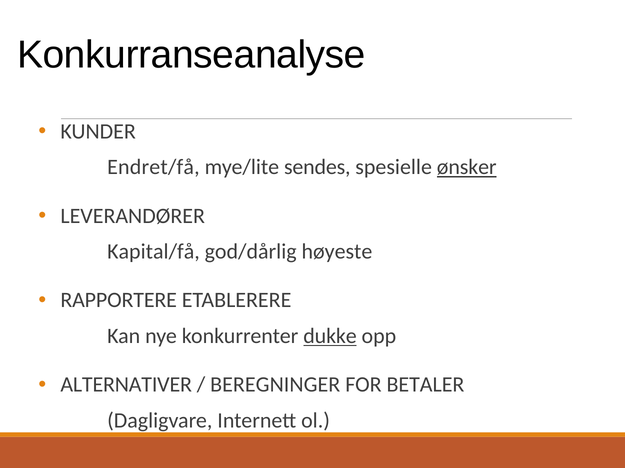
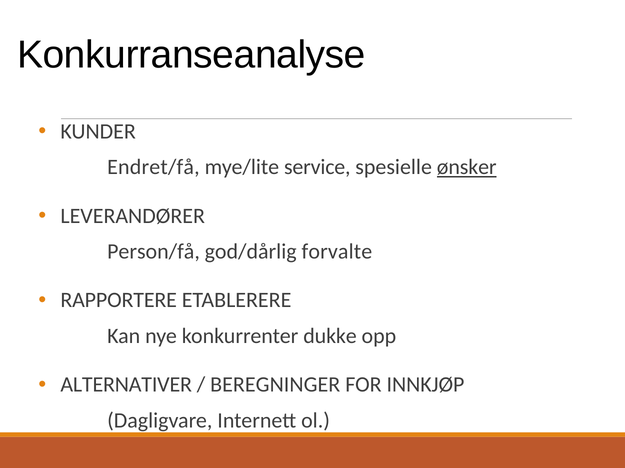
sendes: sendes -> service
Kapital/få: Kapital/få -> Person/få
høyeste: høyeste -> forvalte
dukke underline: present -> none
BETALER: BETALER -> INNKJØP
